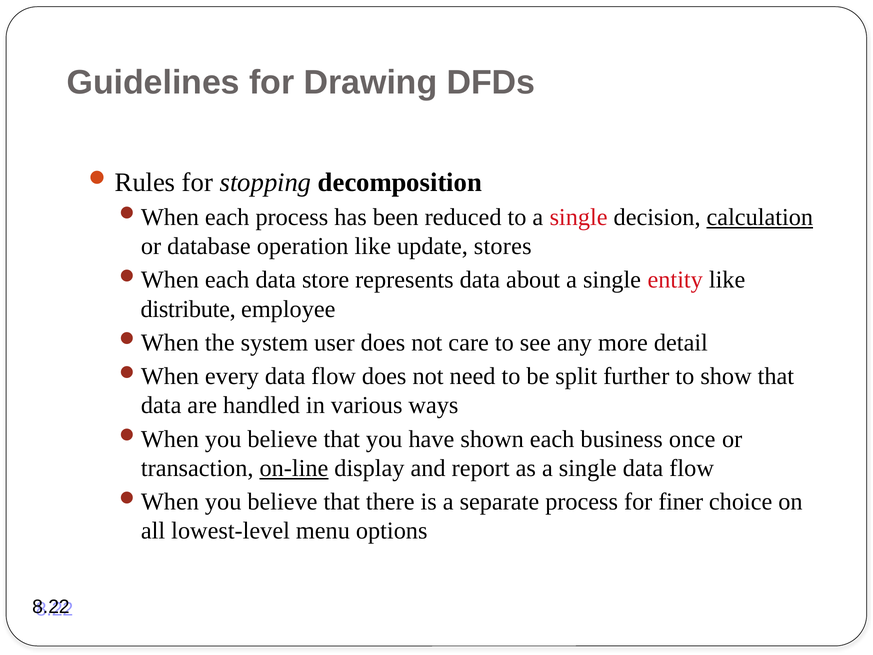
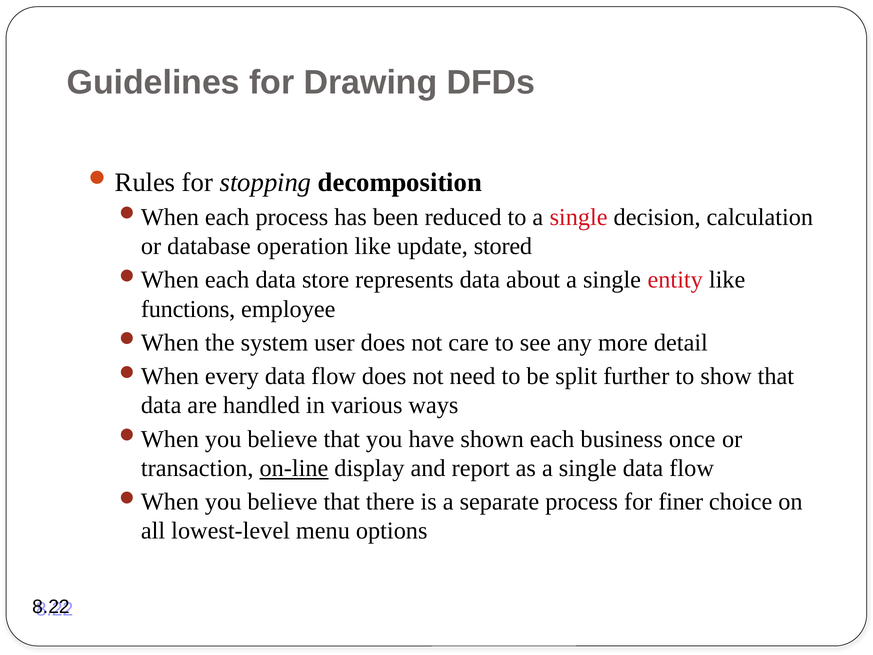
calculation underline: present -> none
stores: stores -> stored
distribute: distribute -> functions
